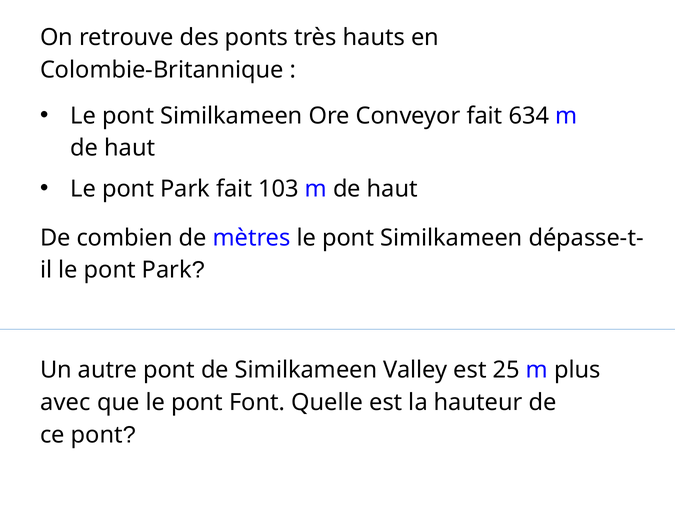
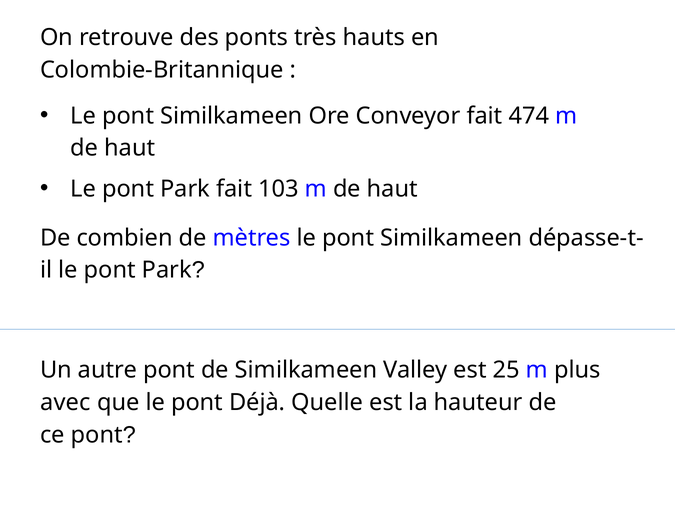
634: 634 -> 474
Font: Font -> Déjà
